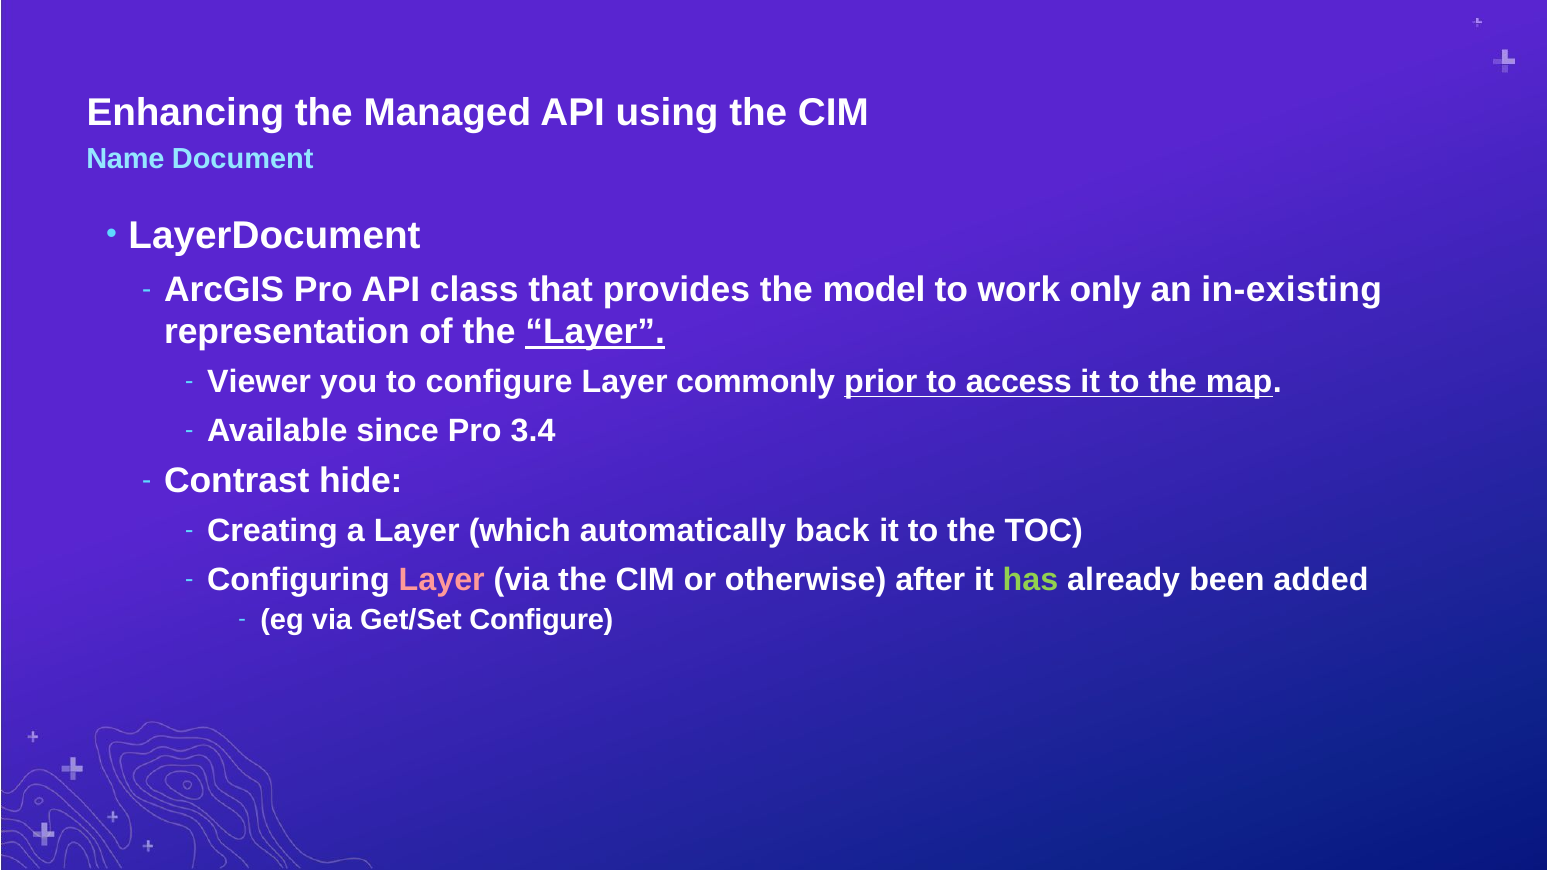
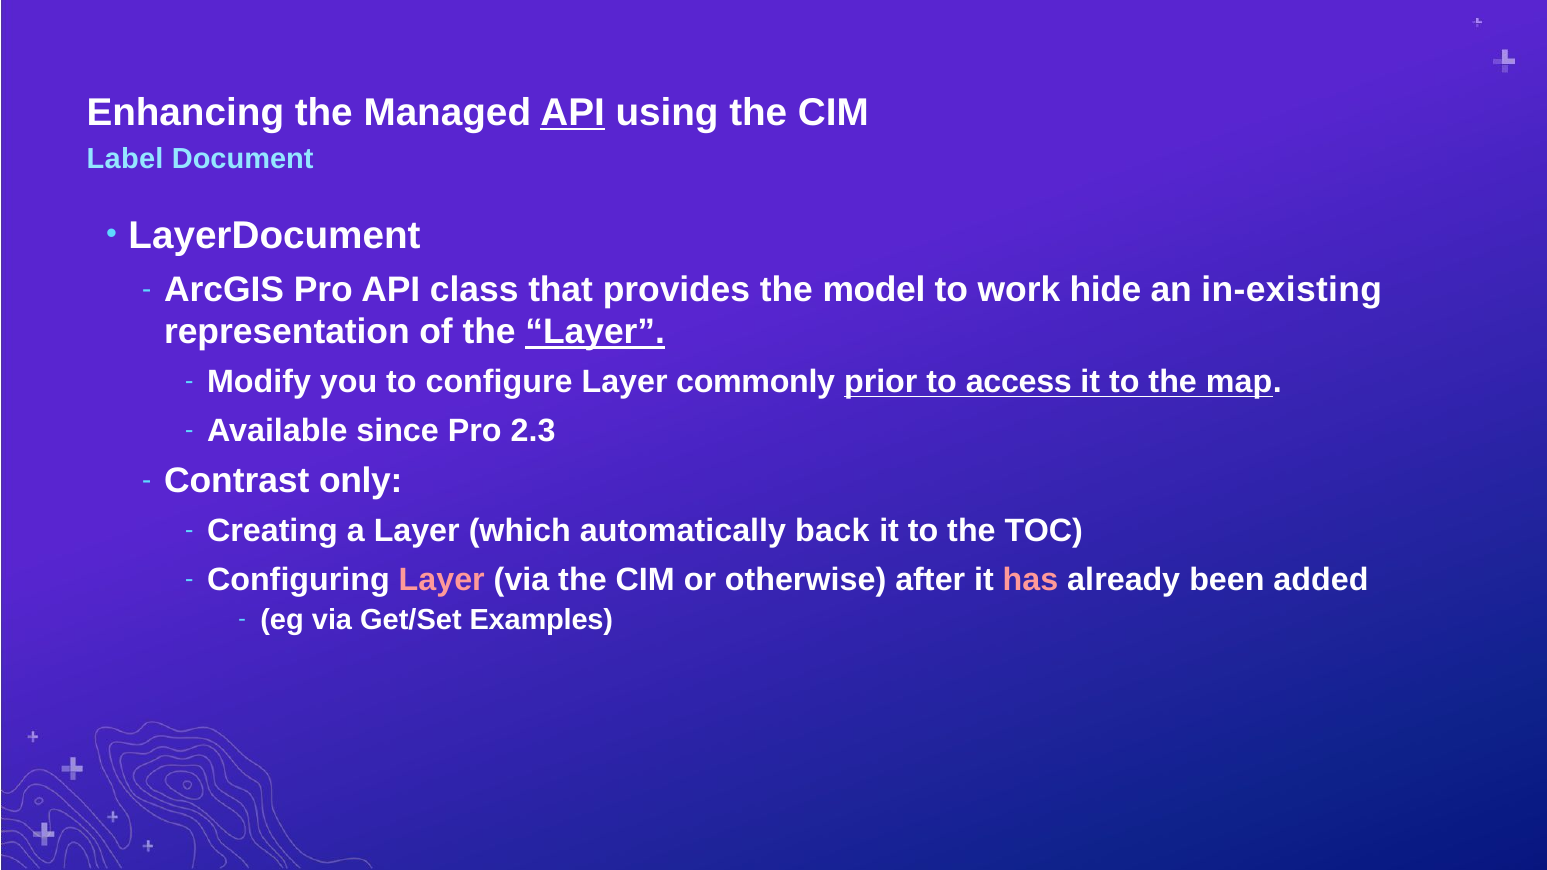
API at (573, 113) underline: none -> present
Name: Name -> Label
only: only -> hide
Viewer: Viewer -> Modify
3.4: 3.4 -> 2.3
hide: hide -> only
has colour: light green -> pink
Get/Set Configure: Configure -> Examples
